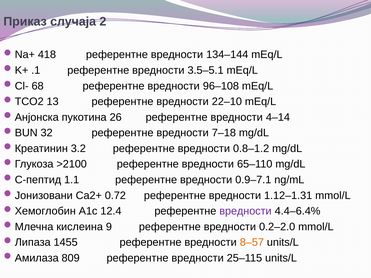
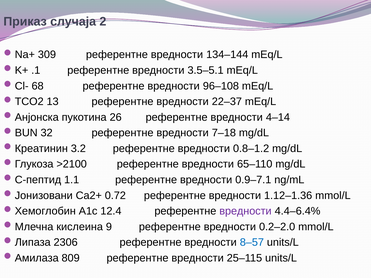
418: 418 -> 309
22–10: 22–10 -> 22–37
1.12–1.31: 1.12–1.31 -> 1.12–1.36
1455: 1455 -> 2306
8–57 colour: orange -> blue
